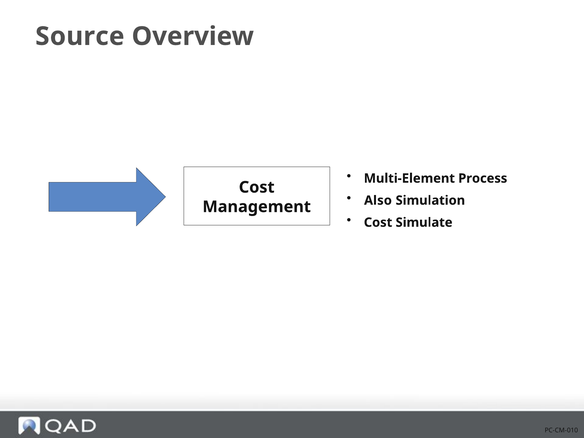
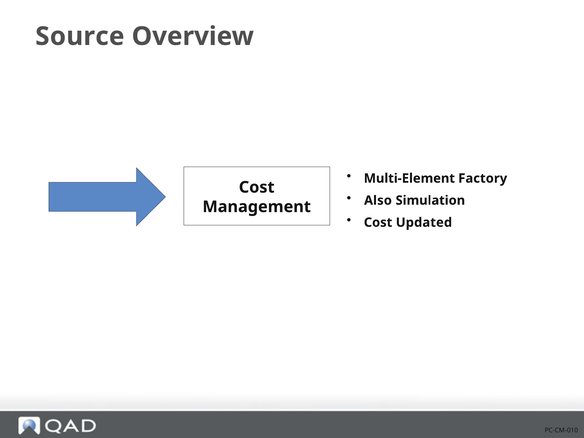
Process: Process -> Factory
Simulate: Simulate -> Updated
